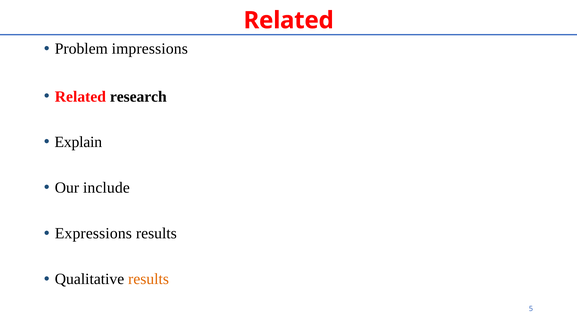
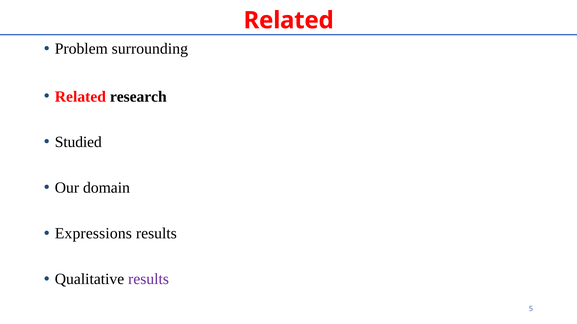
impressions: impressions -> surrounding
Explain: Explain -> Studied
include: include -> domain
results at (149, 280) colour: orange -> purple
